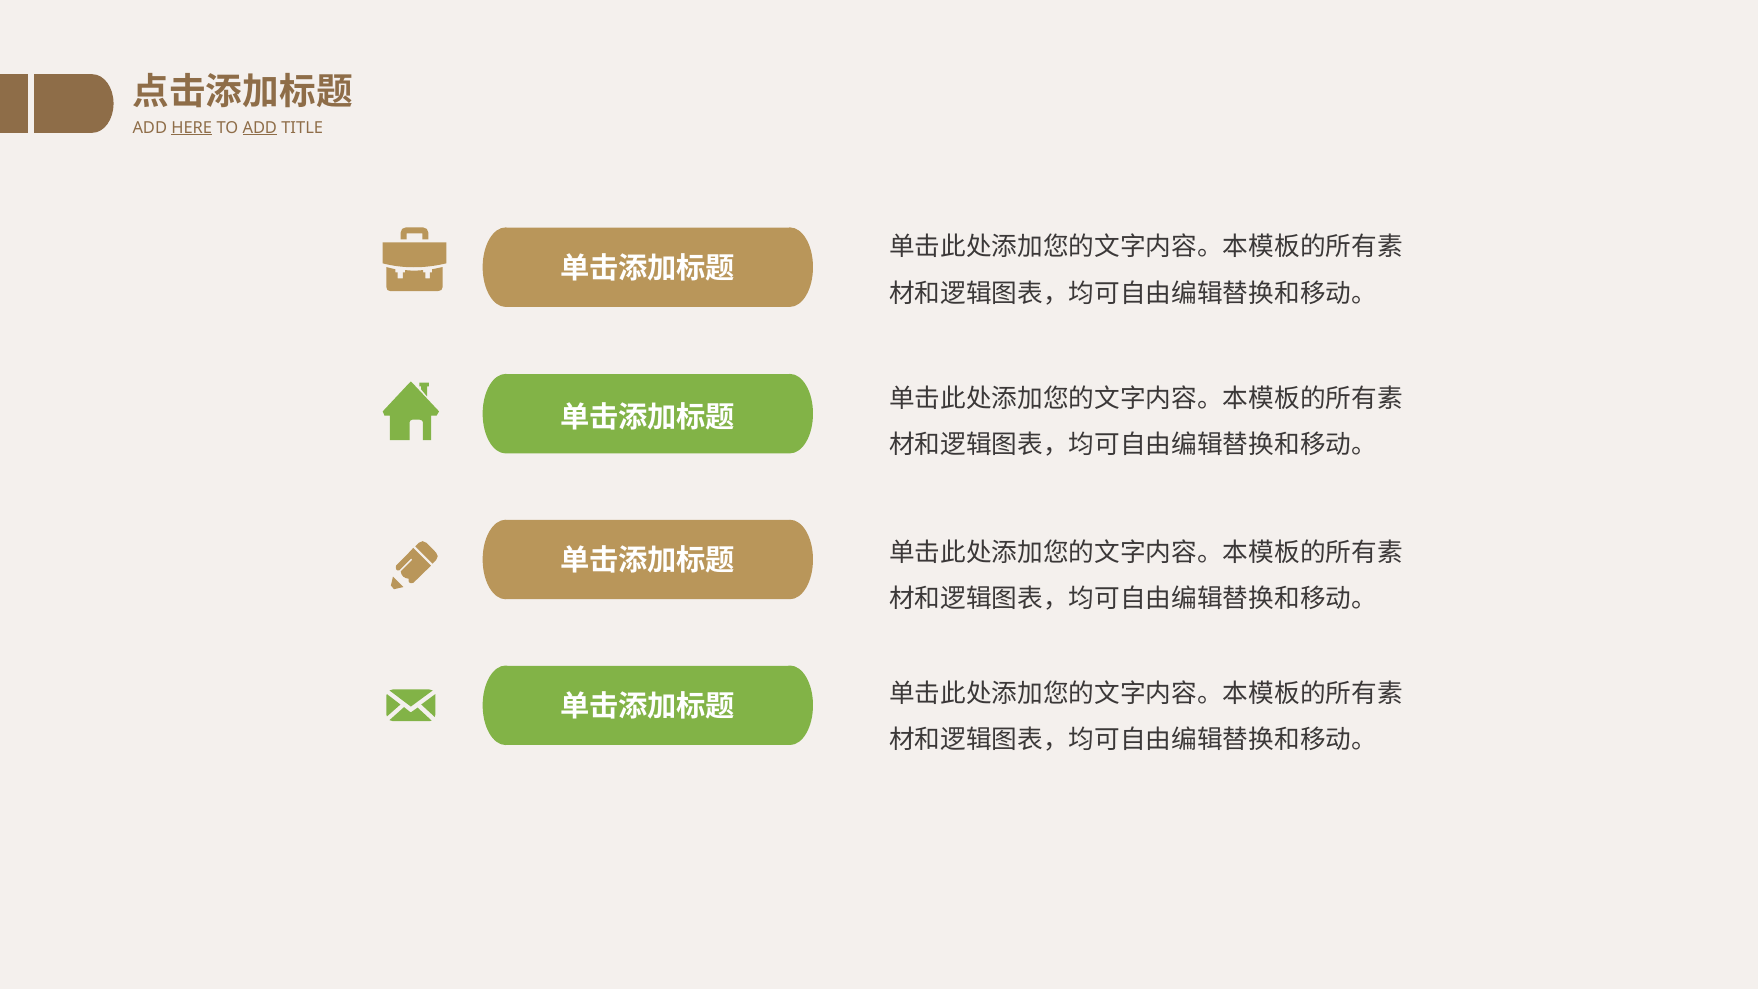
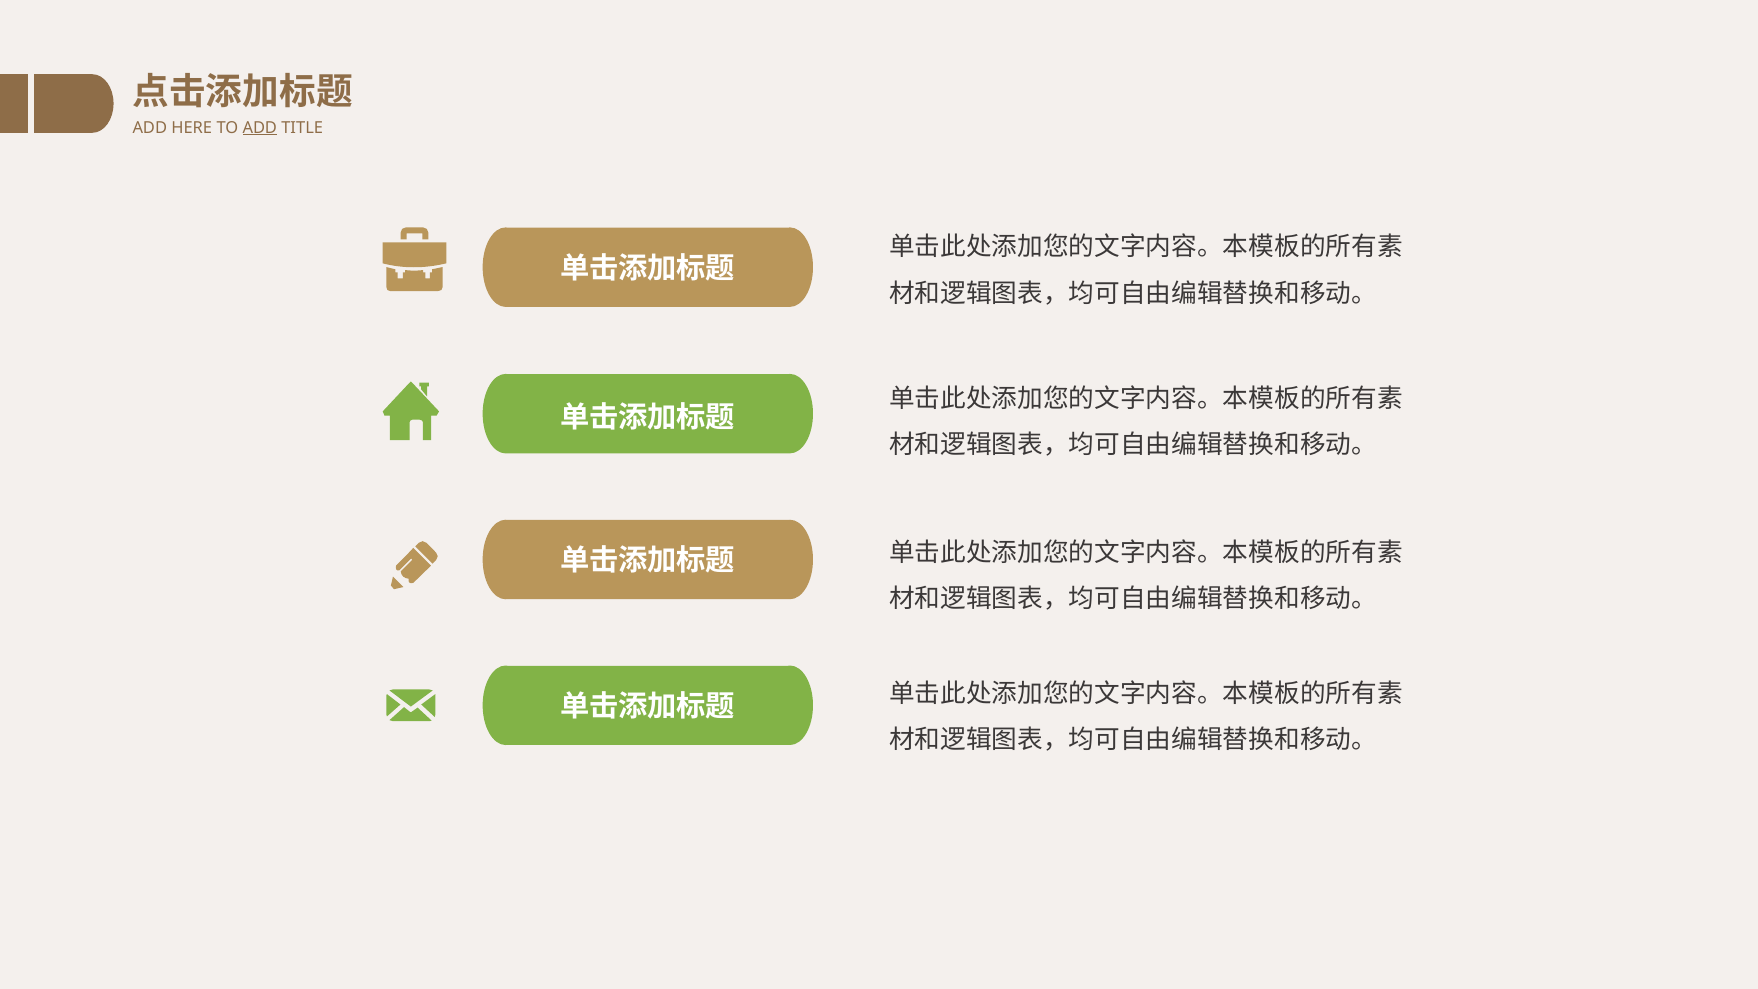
HERE underline: present -> none
